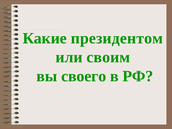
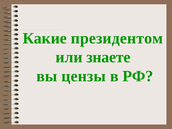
своим: своим -> знаете
своего: своего -> цензы
